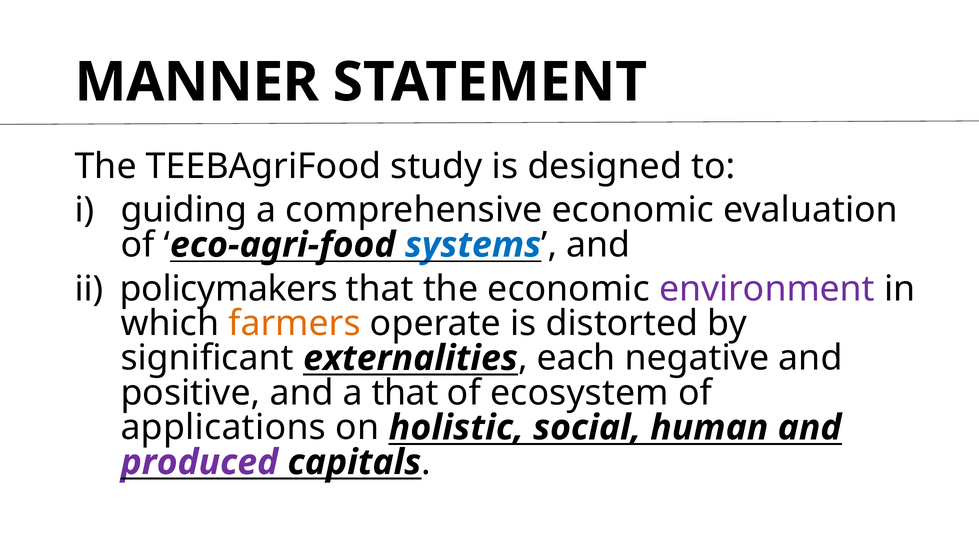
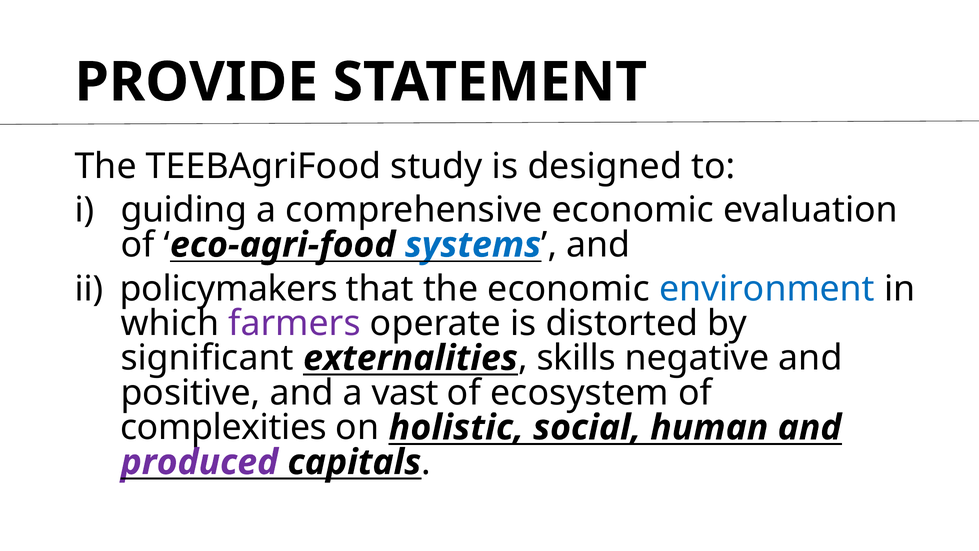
MANNER: MANNER -> PROVIDE
environment colour: purple -> blue
farmers colour: orange -> purple
each: each -> skills
a that: that -> vast
applications: applications -> complexities
